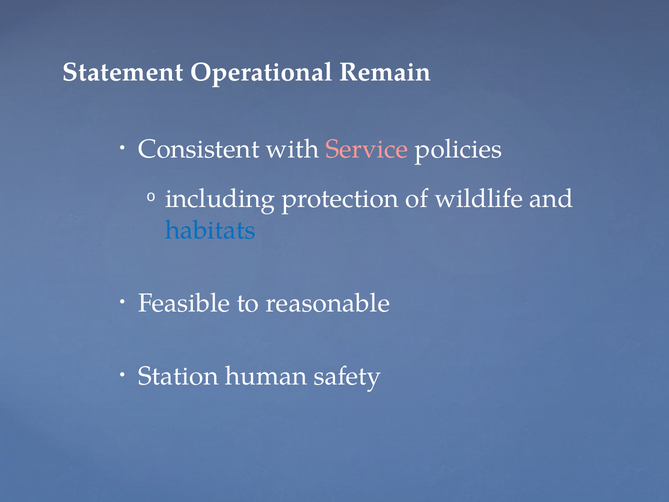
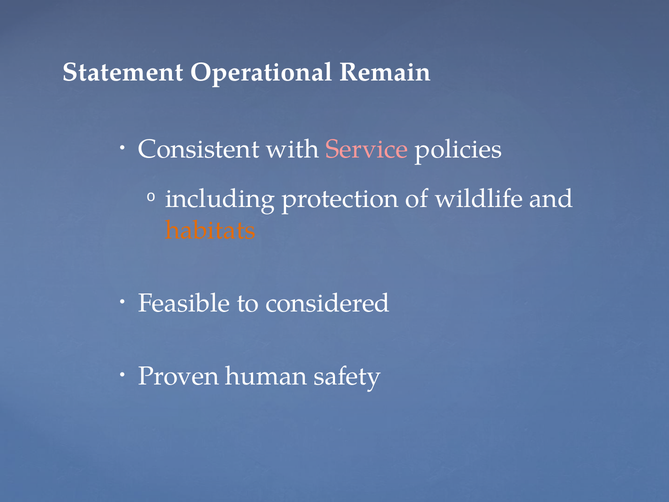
habitats colour: blue -> orange
reasonable: reasonable -> considered
Station: Station -> Proven
